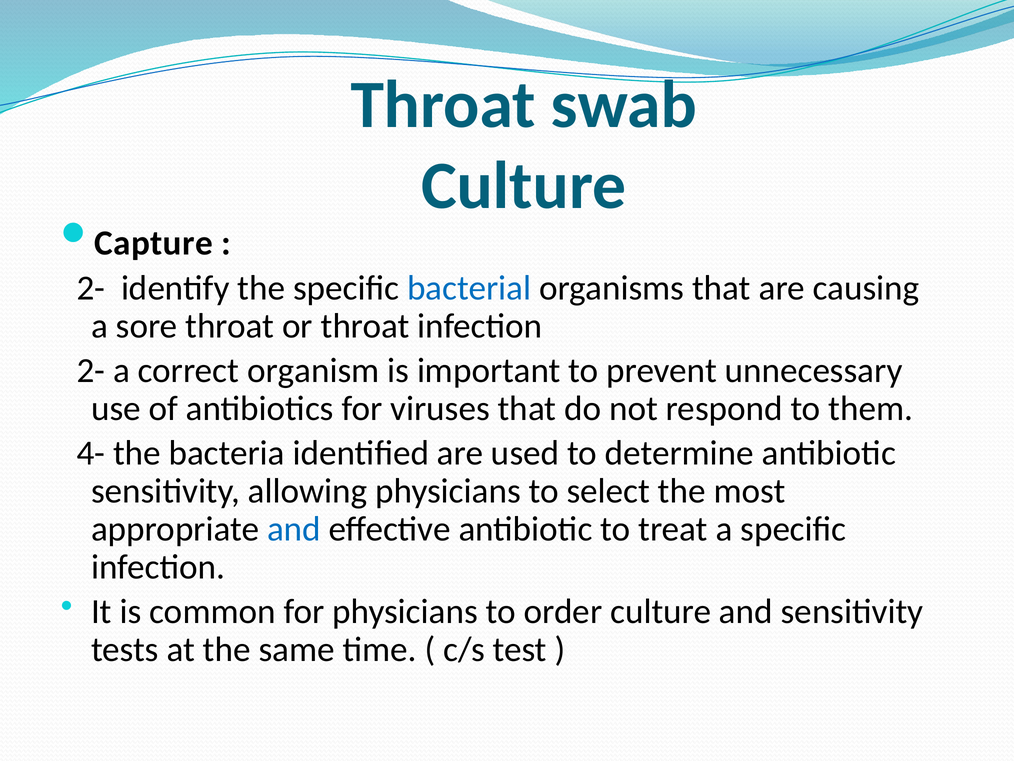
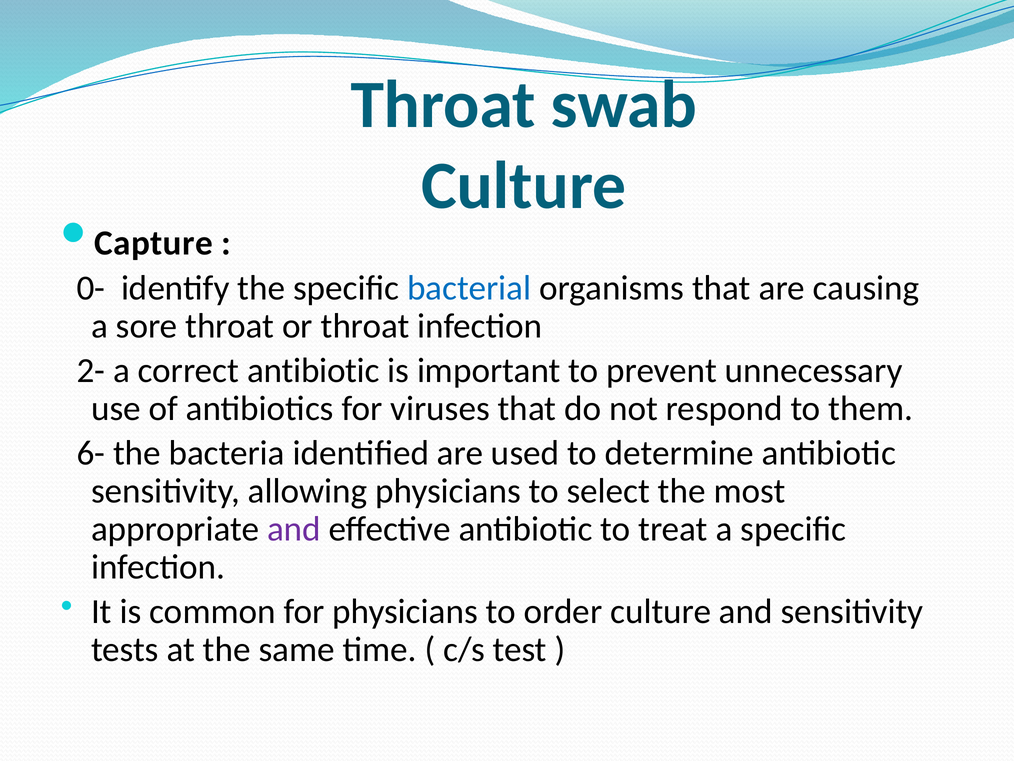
2- at (91, 288): 2- -> 0-
correct organism: organism -> antibiotic
4-: 4- -> 6-
and at (294, 529) colour: blue -> purple
